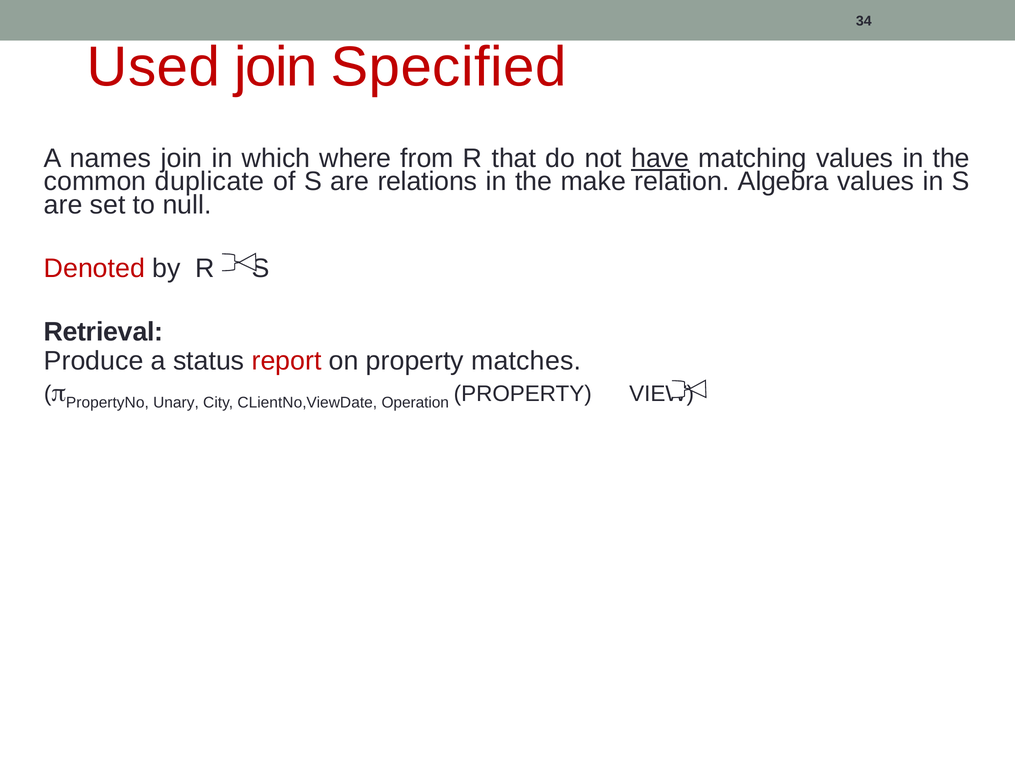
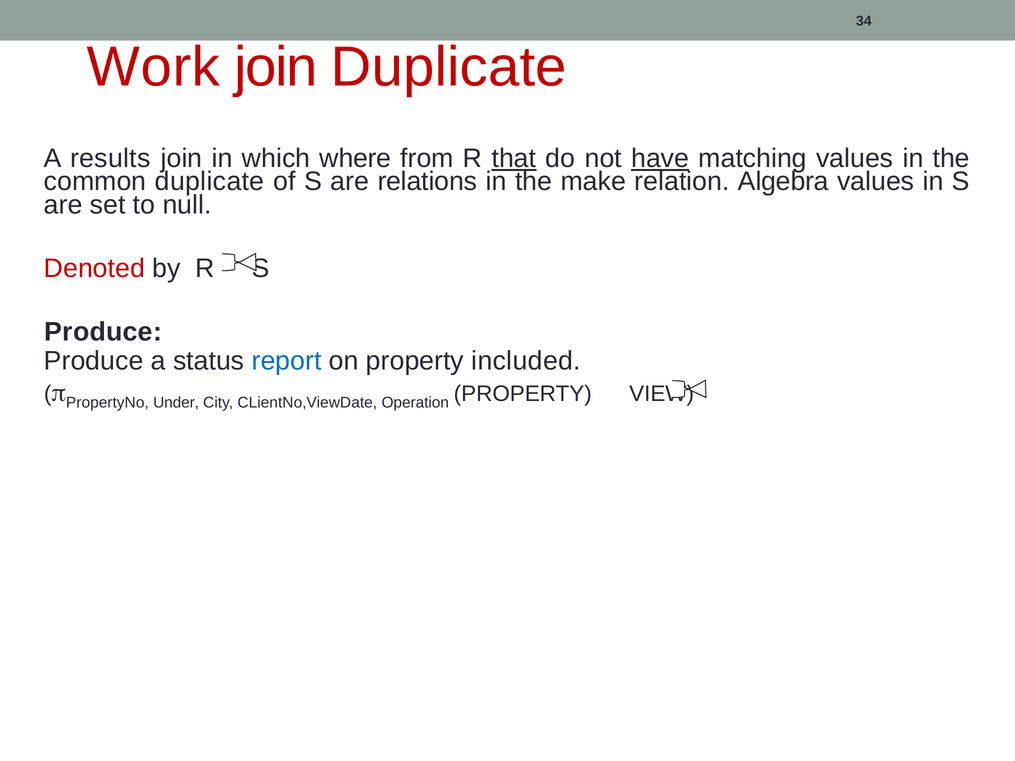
Used: Used -> Work
join Specified: Specified -> Duplicate
names: names -> results
that underline: none -> present
Retrieval at (103, 332): Retrieval -> Produce
report colour: red -> blue
matches: matches -> included
Unary: Unary -> Under
